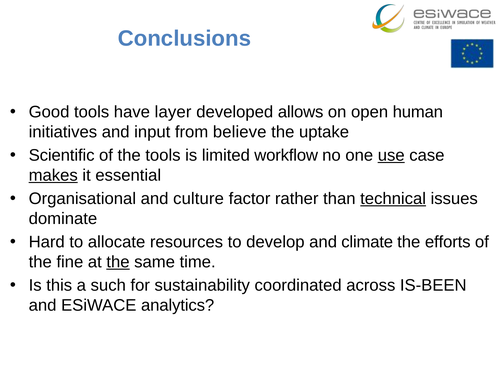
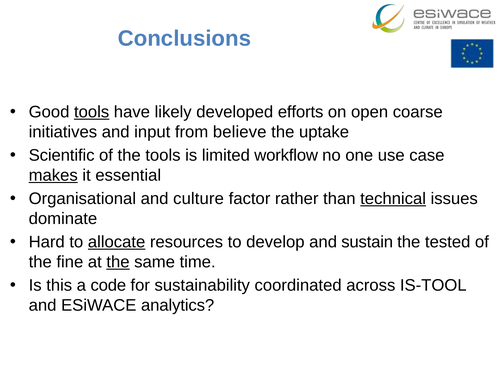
tools at (92, 112) underline: none -> present
layer: layer -> likely
allows: allows -> efforts
human: human -> coarse
use underline: present -> none
allocate underline: none -> present
climate: climate -> sustain
efforts: efforts -> tested
such: such -> code
IS-BEEN: IS-BEEN -> IS-TOOL
